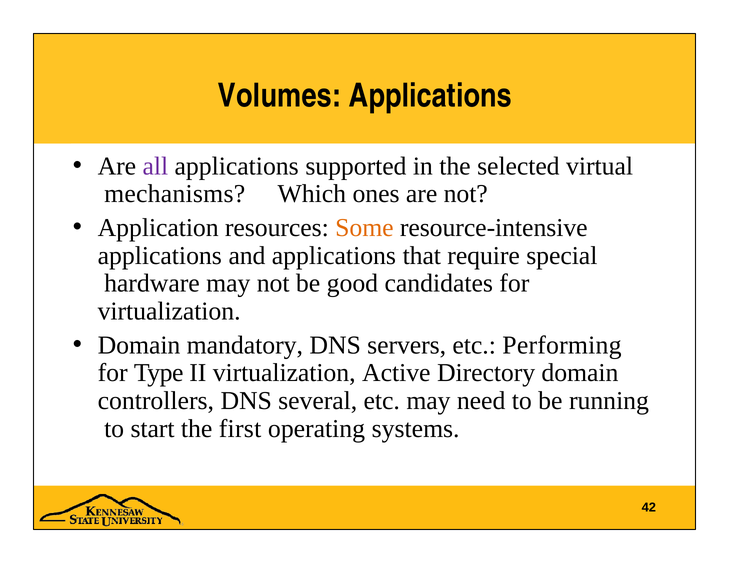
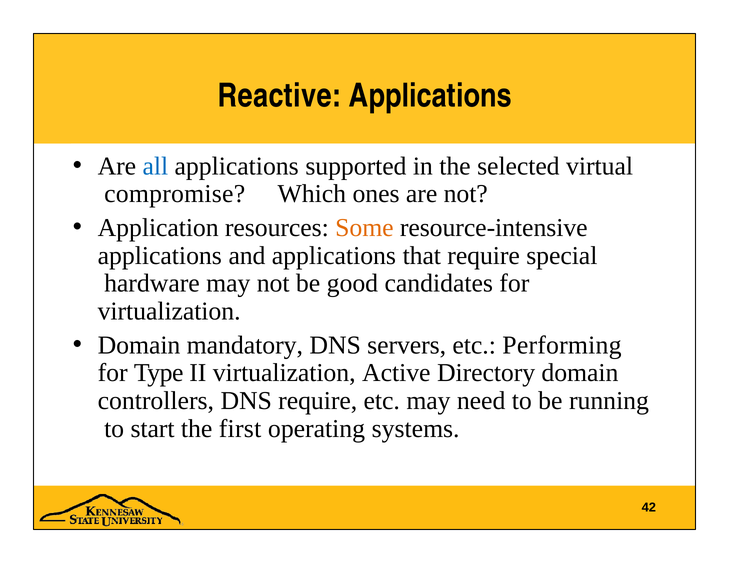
Volumes: Volumes -> Reactive
all colour: purple -> blue
mechanisms: mechanisms -> compromise
DNS several: several -> require
